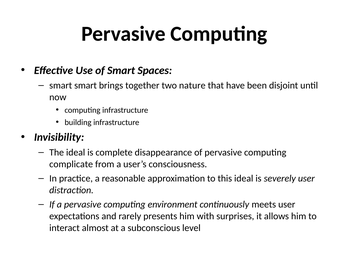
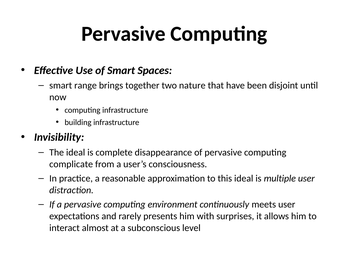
smart smart: smart -> range
severely: severely -> multiple
